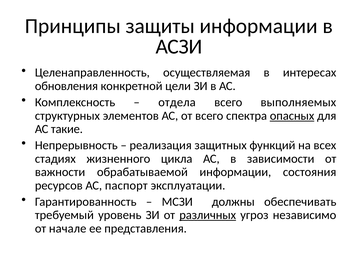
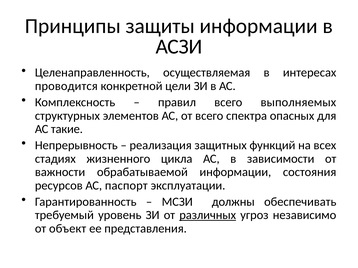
обновления: обновления -> проводится
отдела: отдела -> правил
опасных underline: present -> none
начале: начале -> объект
